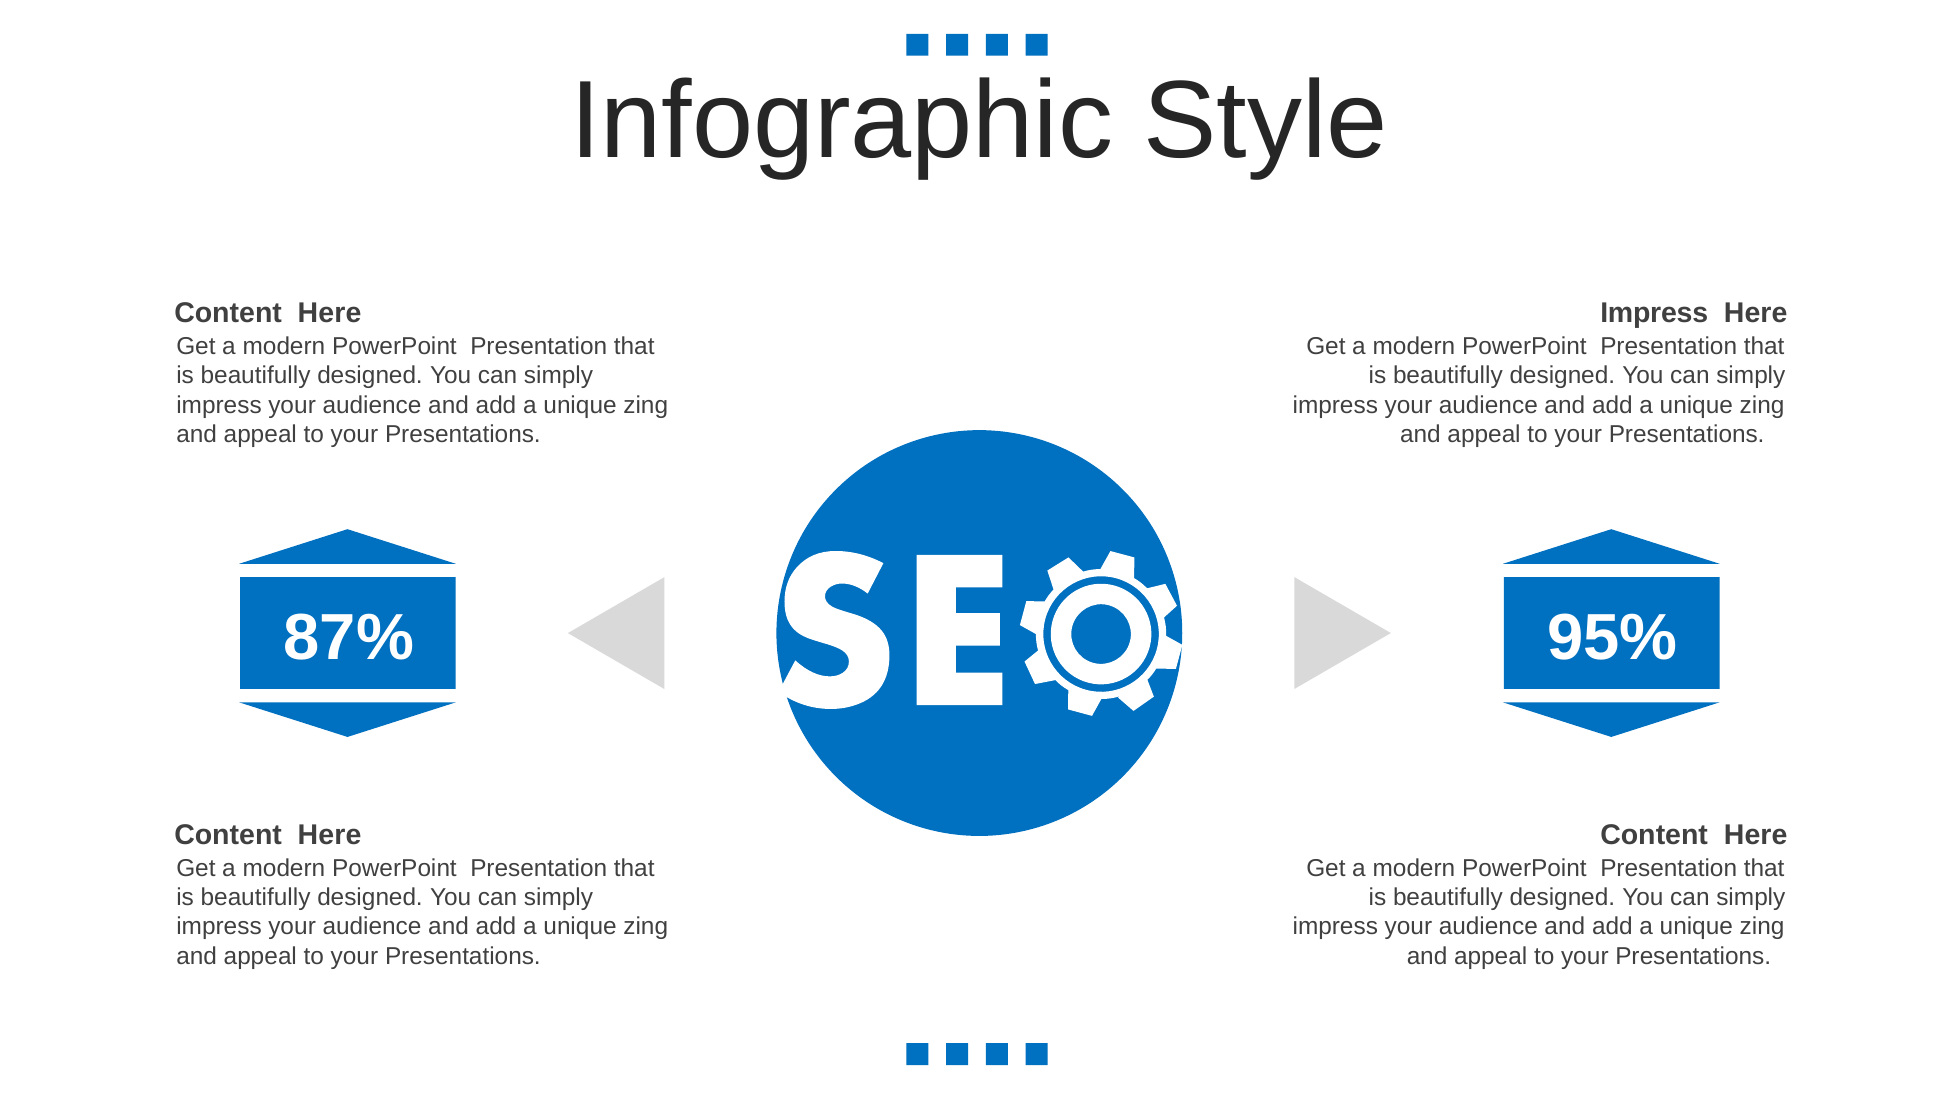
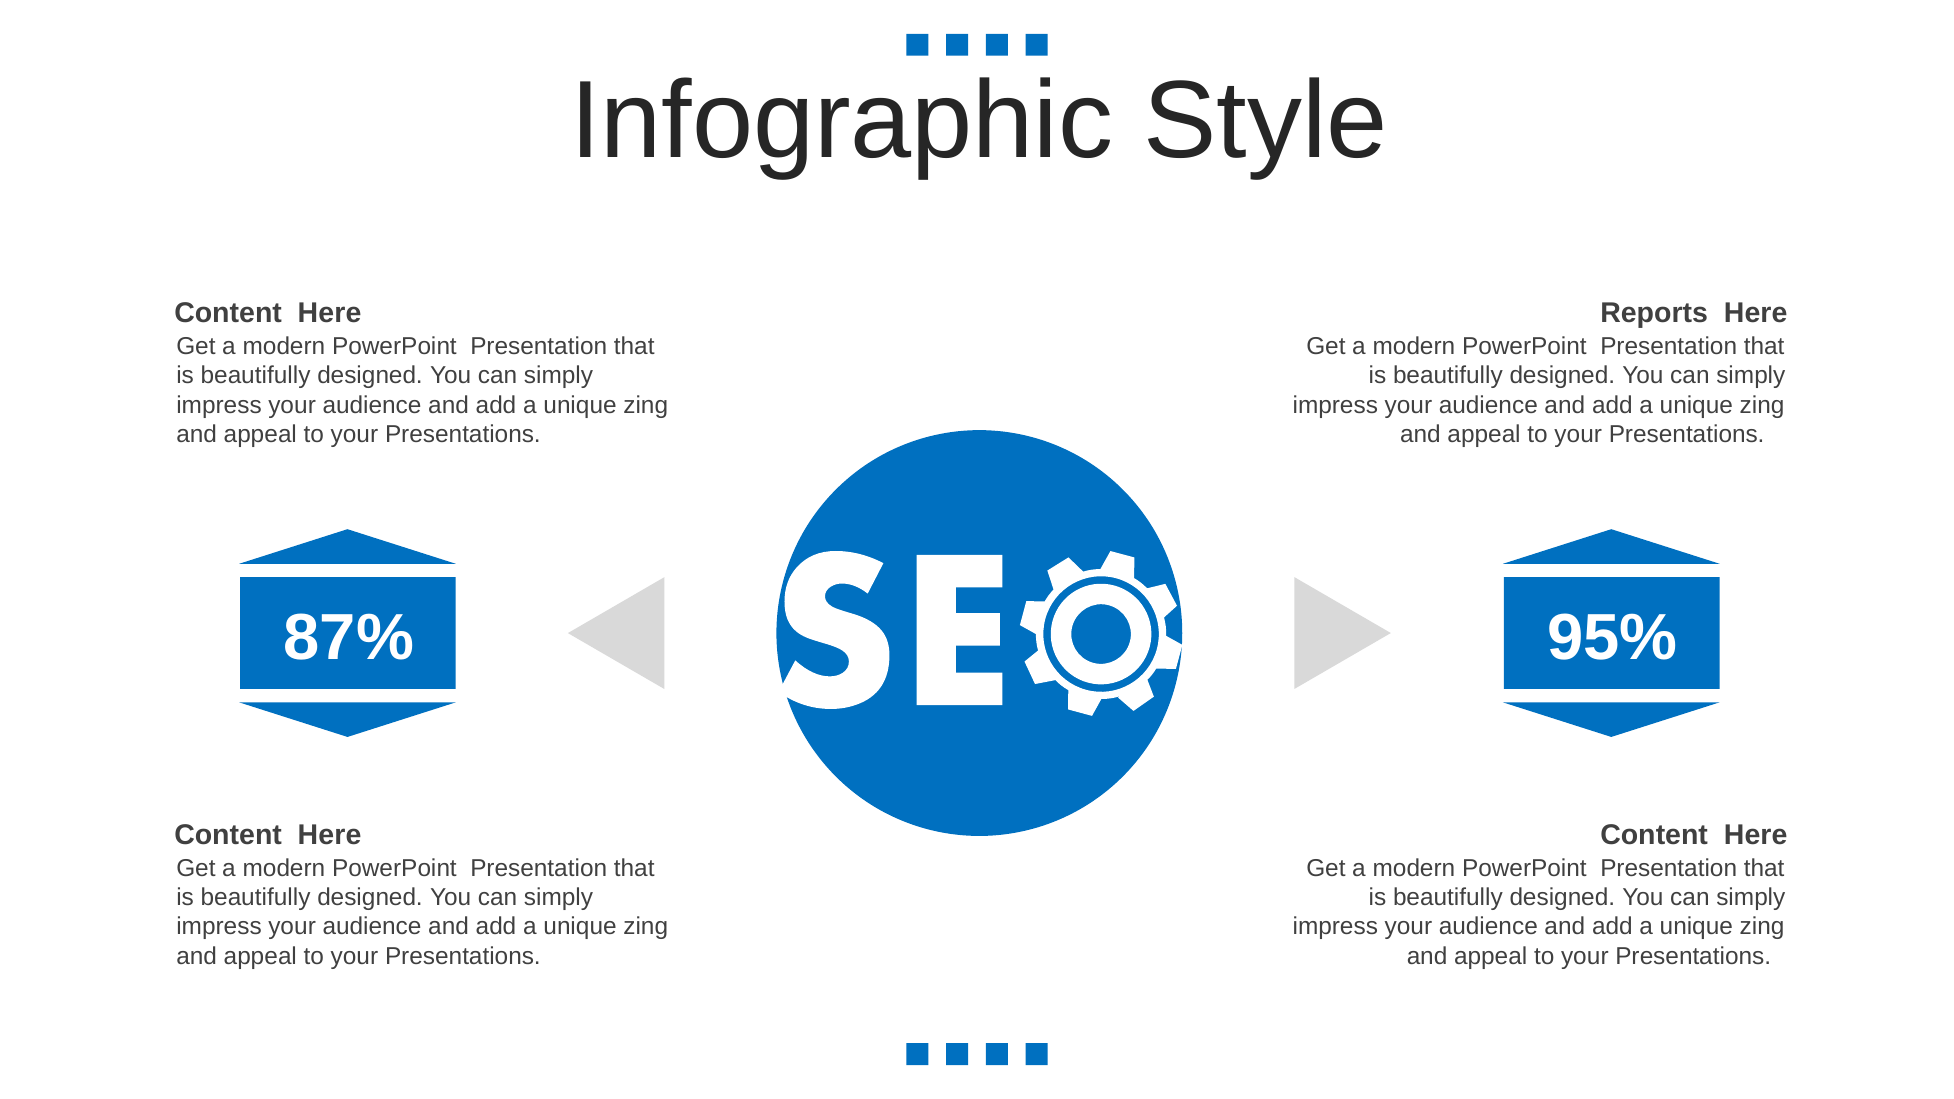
Impress at (1654, 313): Impress -> Reports
